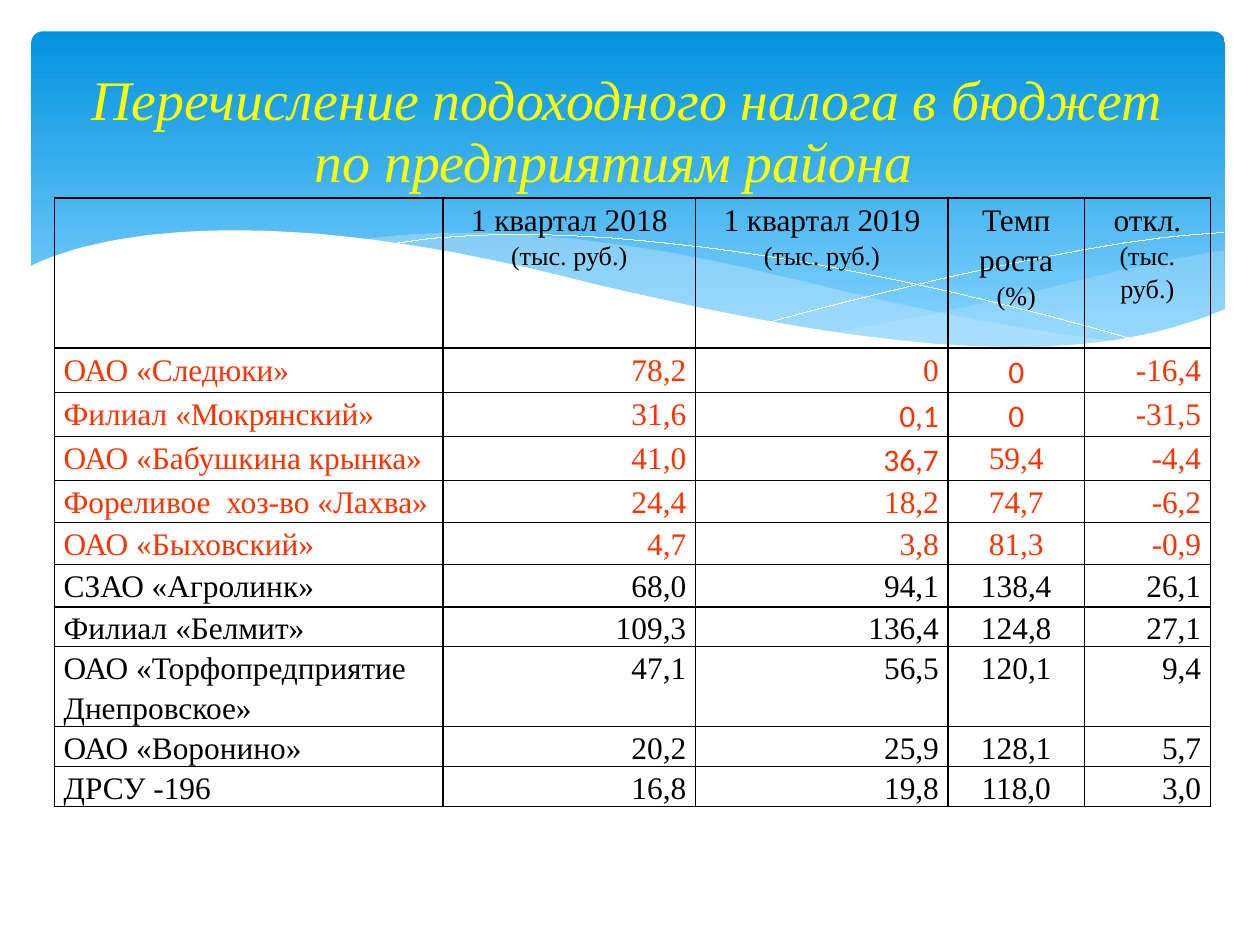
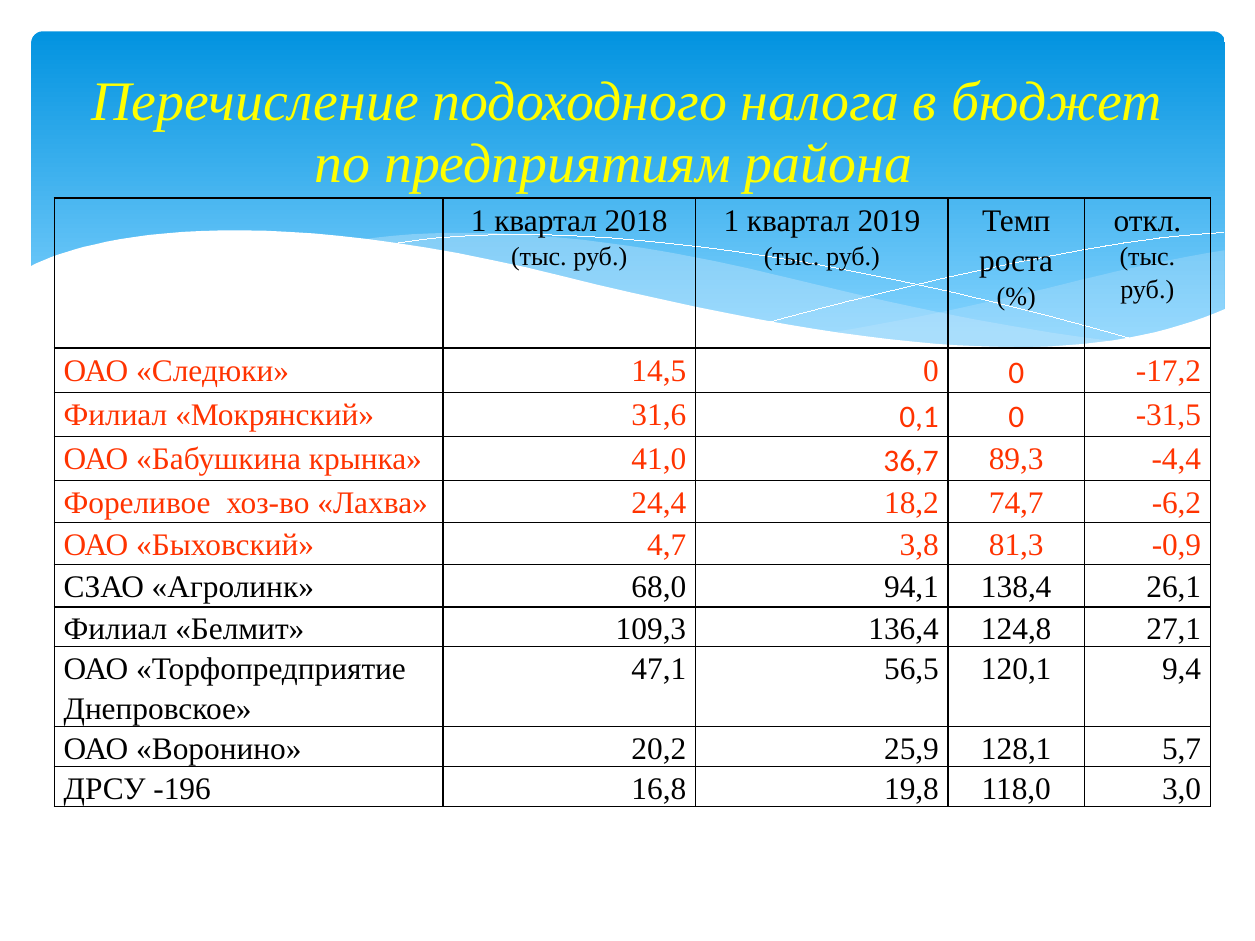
78,2: 78,2 -> 14,5
-16,4: -16,4 -> -17,2
59,4: 59,4 -> 89,3
